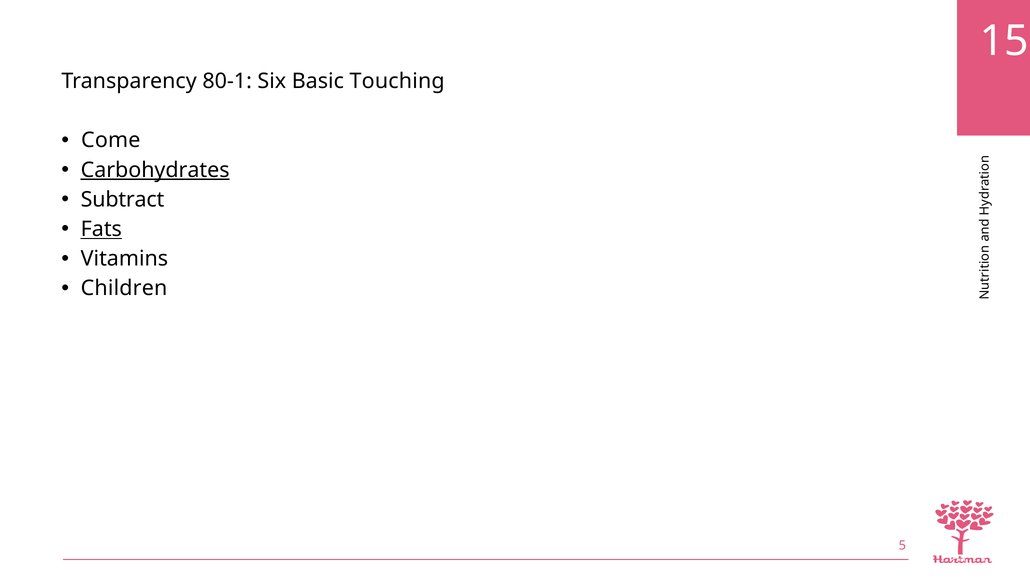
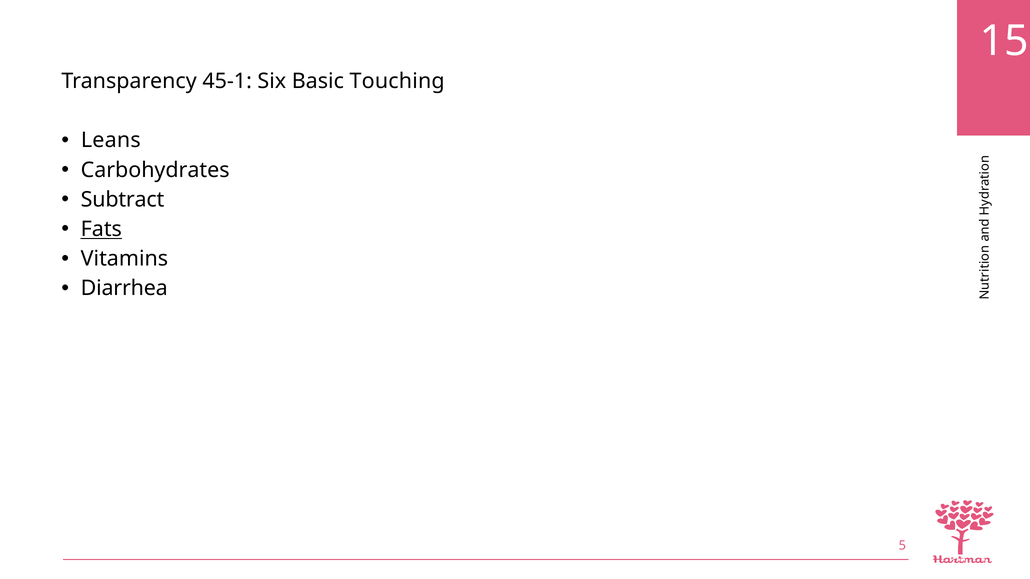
80-1: 80-1 -> 45-1
Come: Come -> Leans
Carbohydrates underline: present -> none
Children: Children -> Diarrhea
